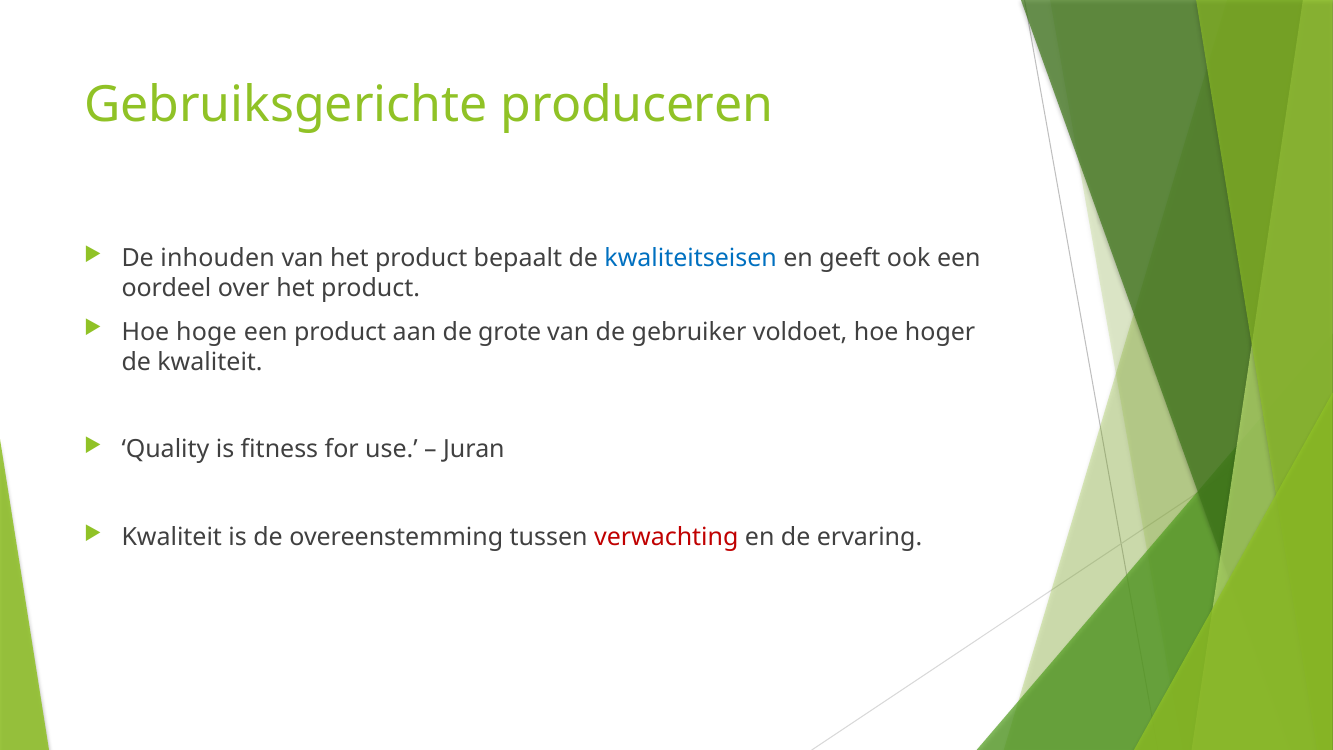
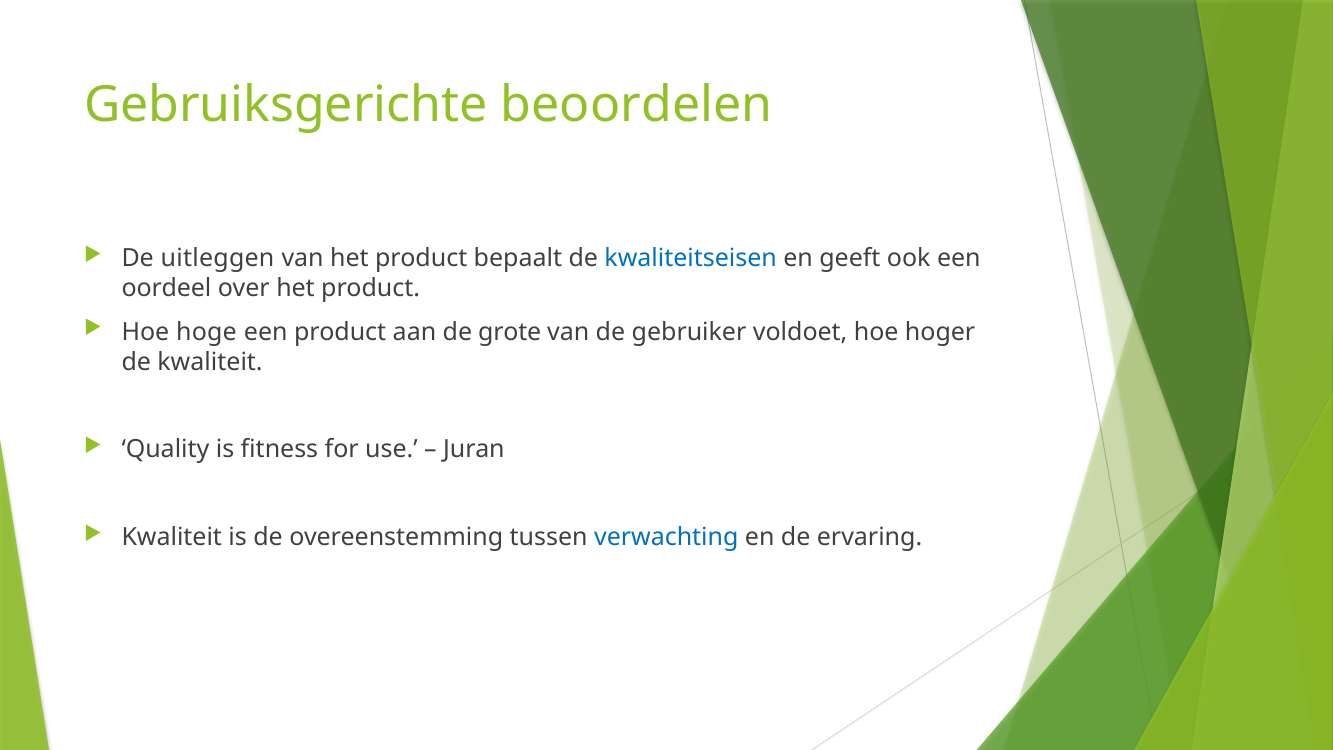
produceren: produceren -> beoordelen
inhouden: inhouden -> uitleggen
verwachting colour: red -> blue
